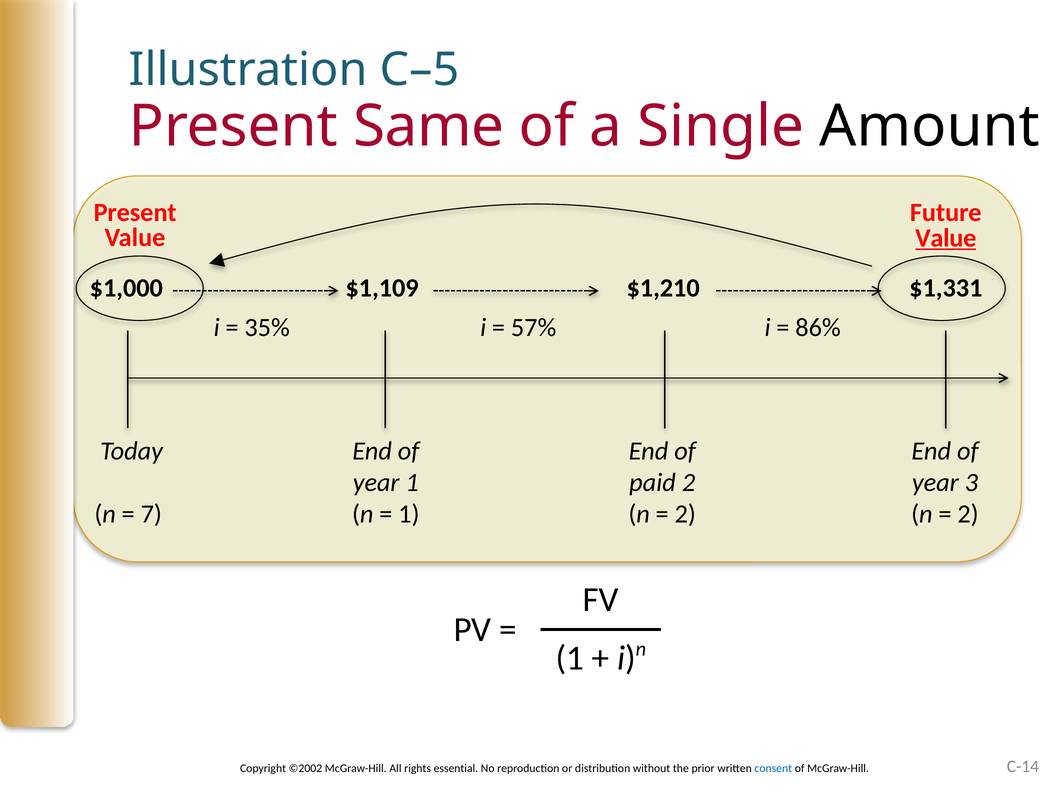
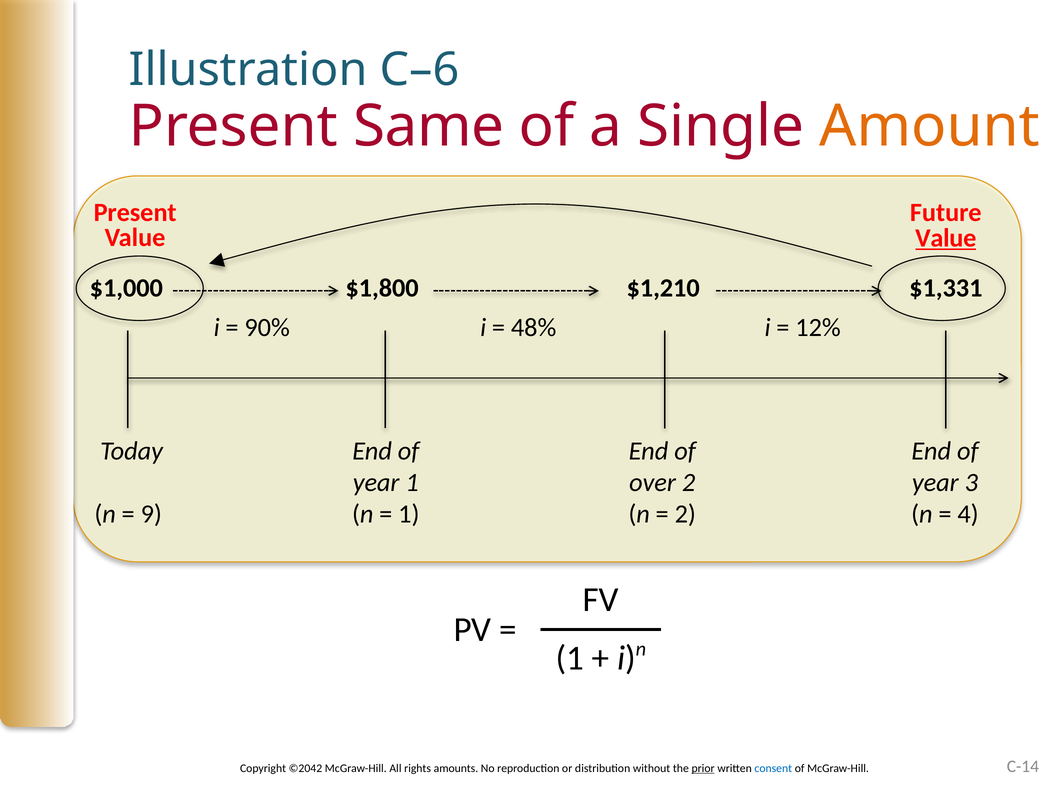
C–5: C–5 -> C–6
Amount colour: black -> orange
$1,109: $1,109 -> $1,800
35%: 35% -> 90%
57%: 57% -> 48%
86%: 86% -> 12%
paid: paid -> over
7: 7 -> 9
2 at (968, 514): 2 -> 4
©2002: ©2002 -> ©2042
essential: essential -> amounts
prior underline: none -> present
